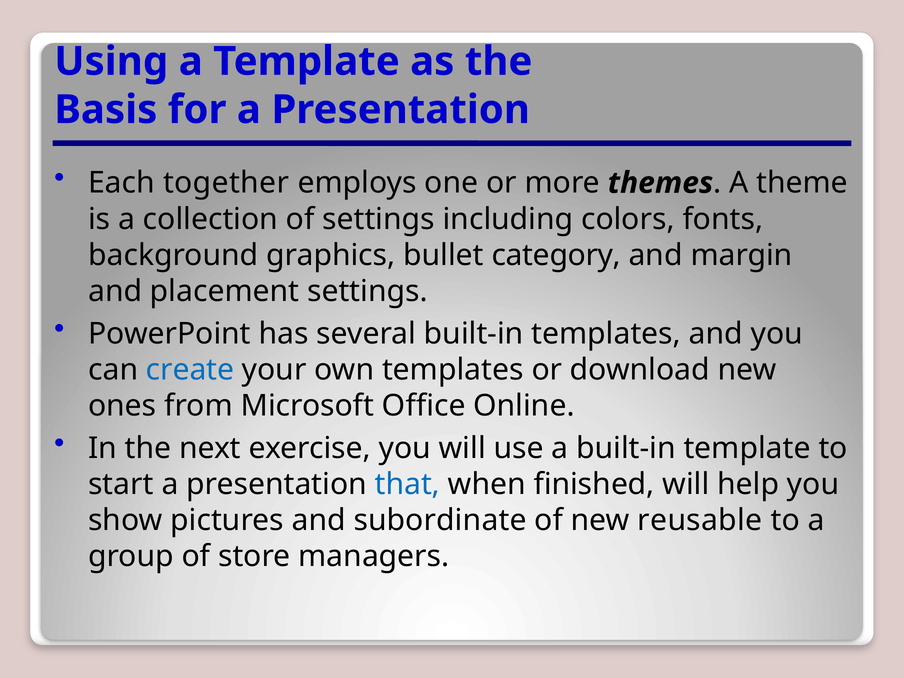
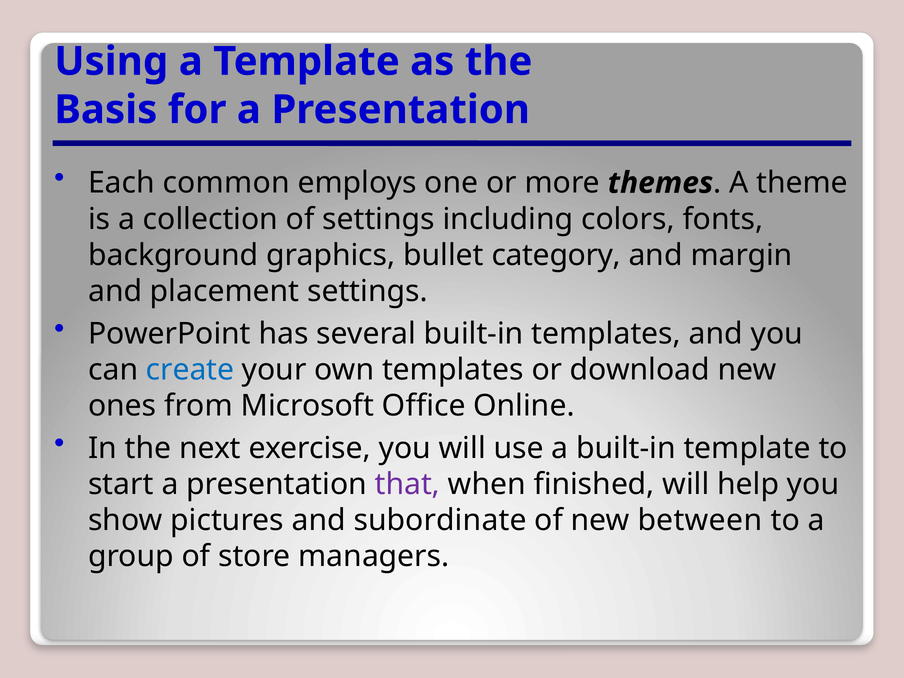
together: together -> common
that colour: blue -> purple
reusable: reusable -> between
